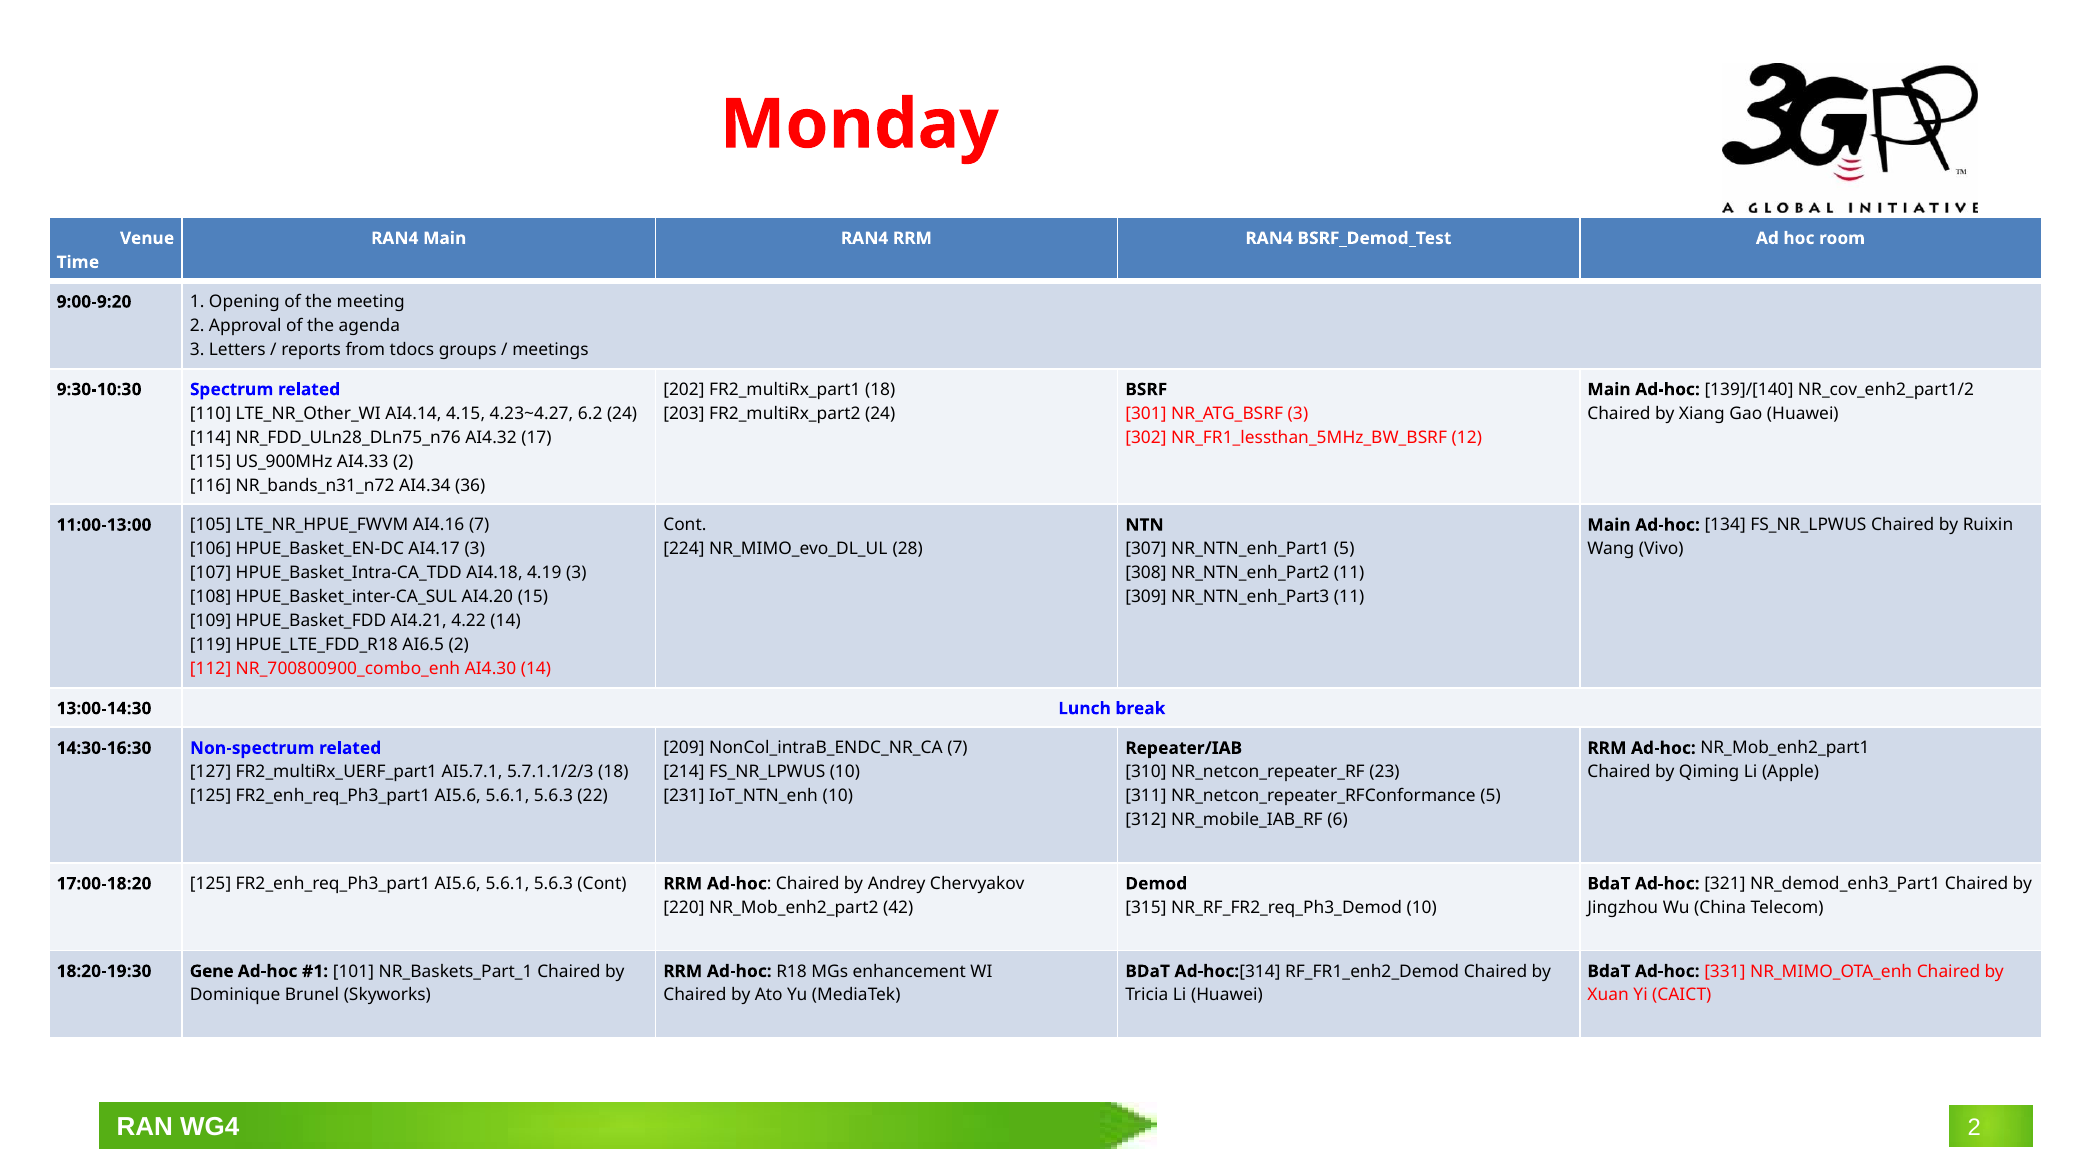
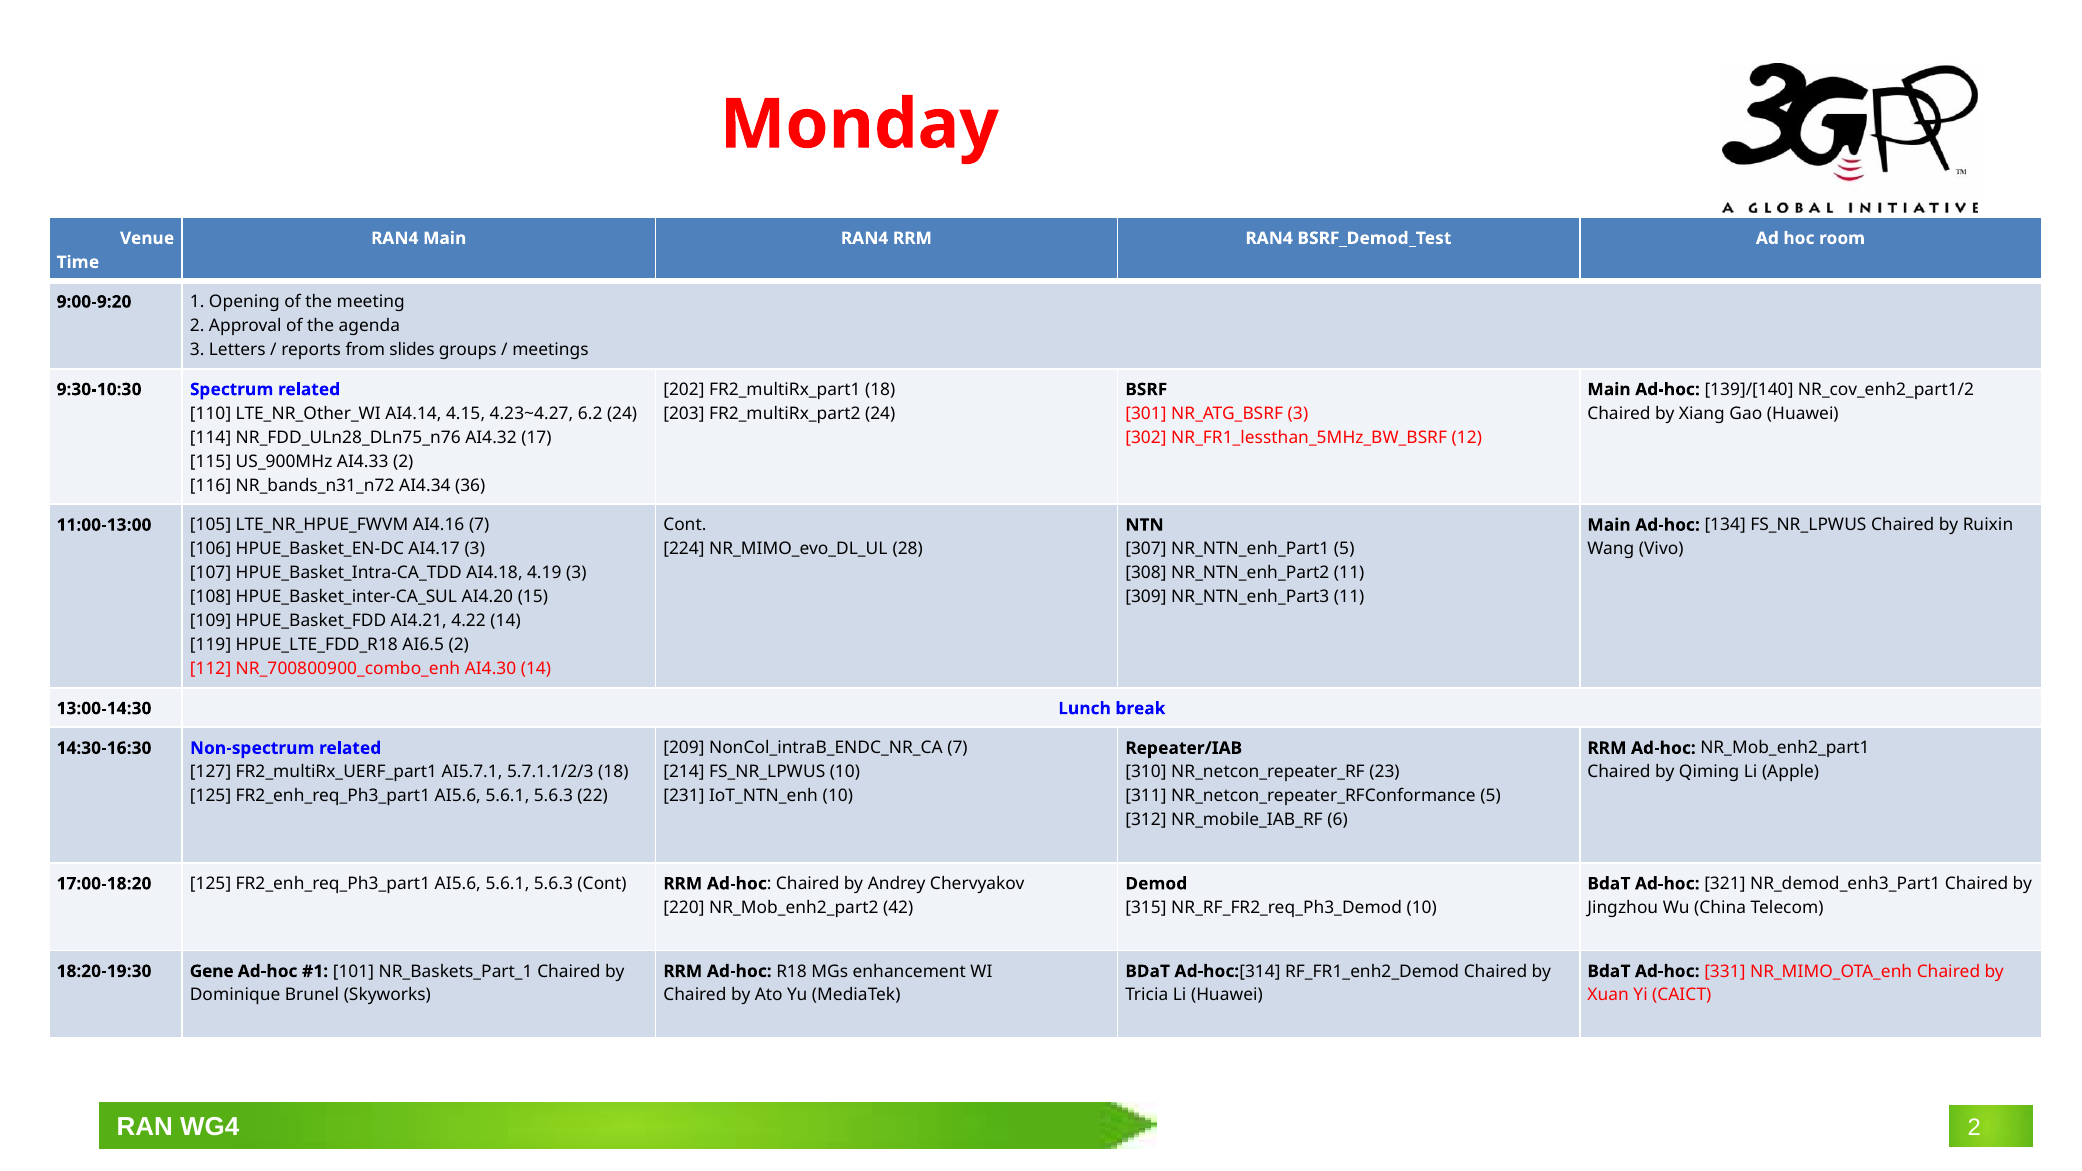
tdocs: tdocs -> slides
